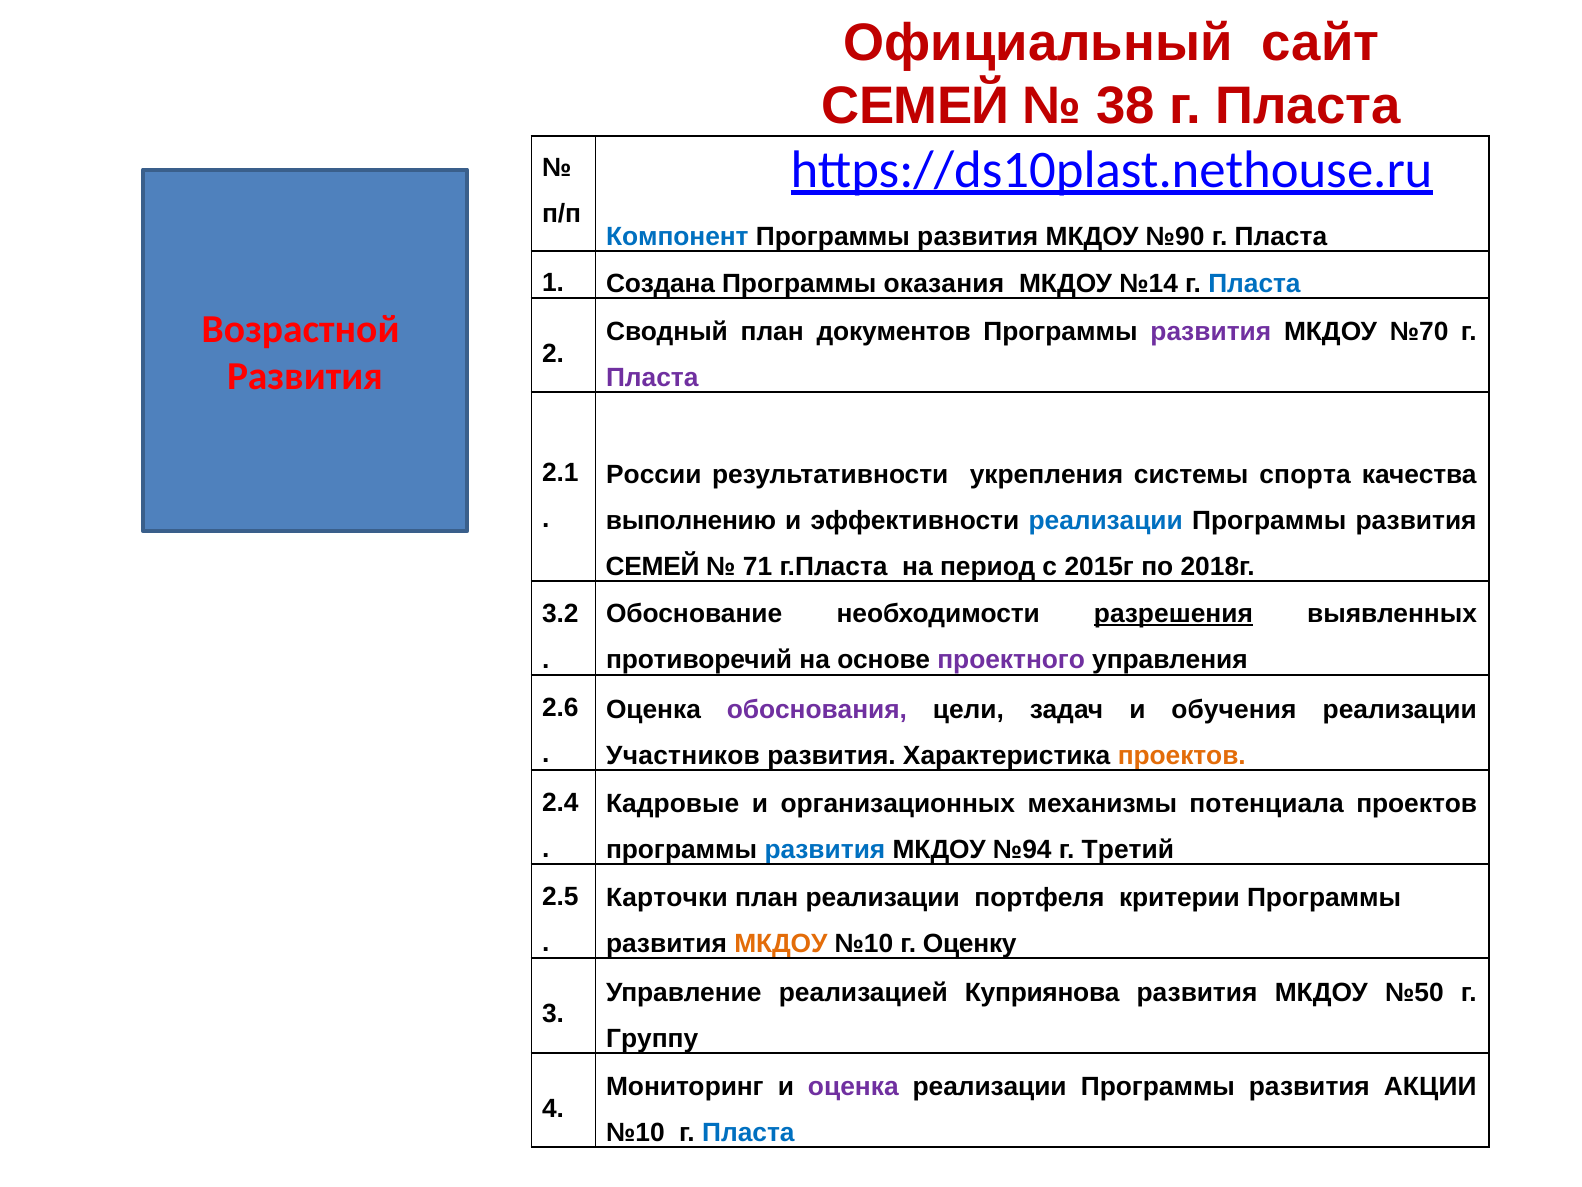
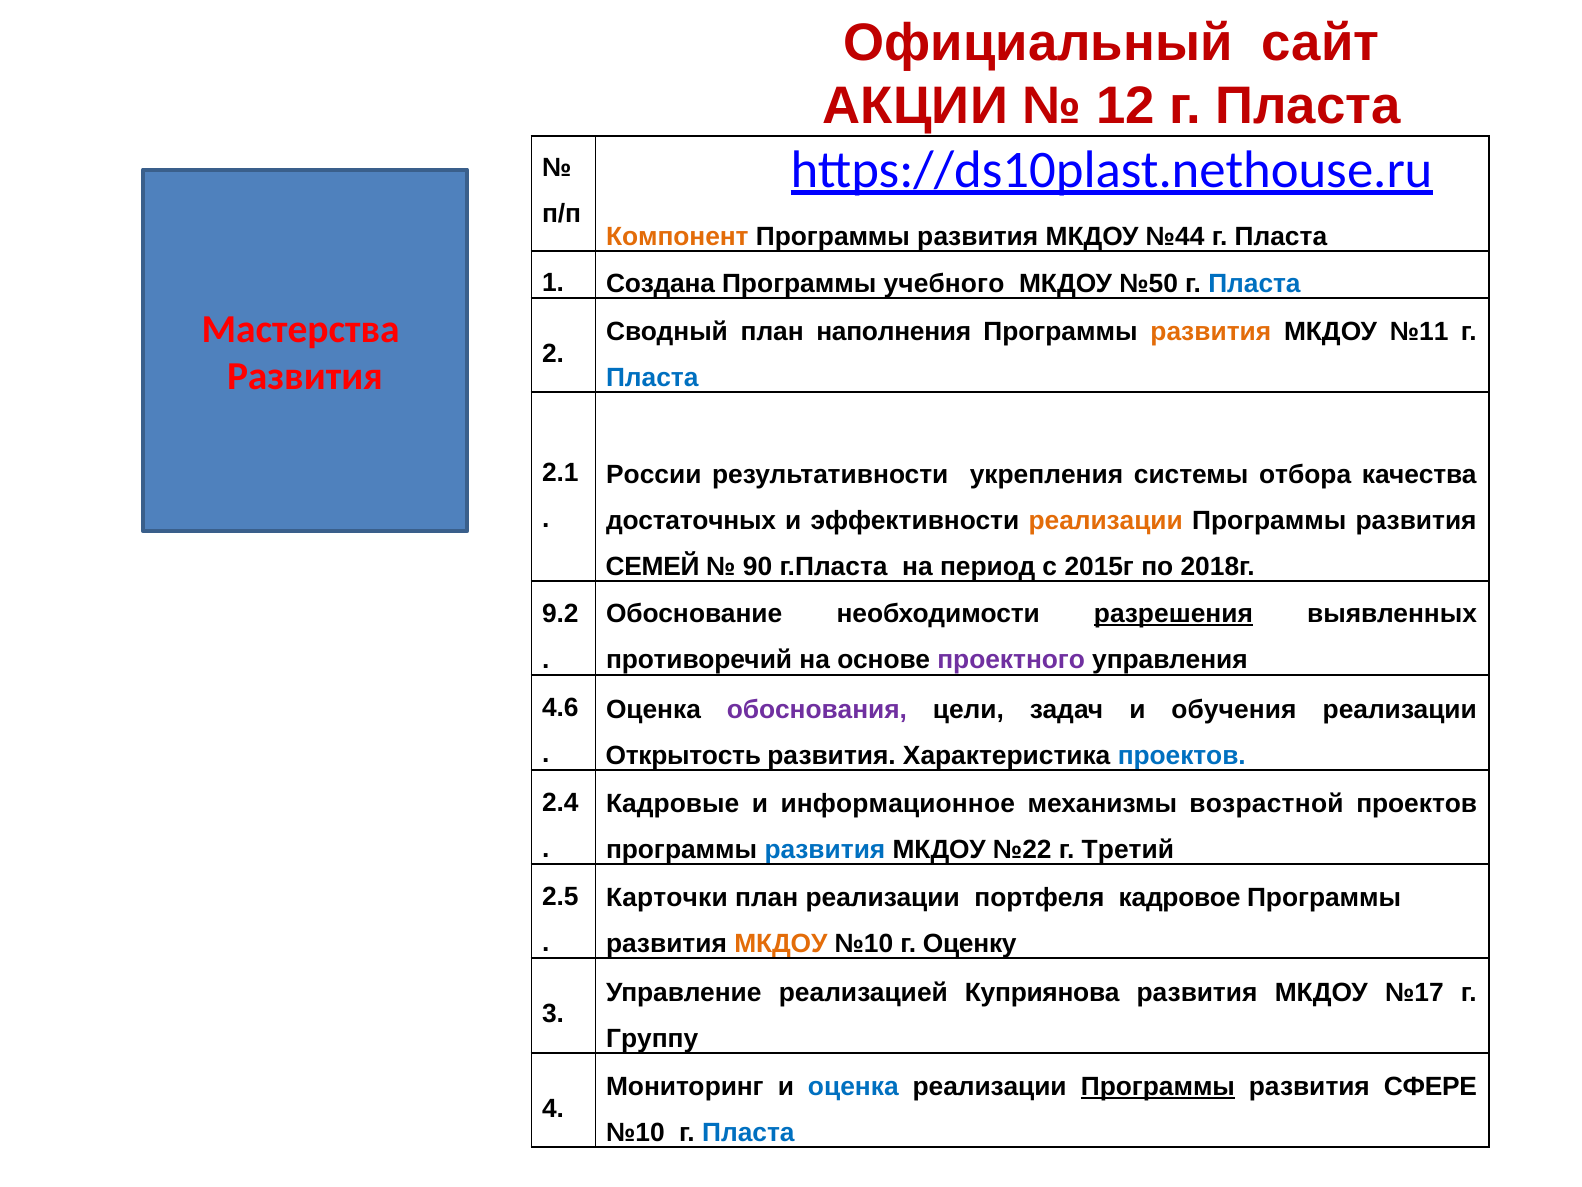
СЕМЕЙ at (916, 106): СЕМЕЙ -> АКЦИИ
38: 38 -> 12
Компонент colour: blue -> orange
№90: №90 -> №44
оказания: оказания -> учебного
№14: №14 -> №50
Возрастной: Возрастной -> Мастерства
документов: документов -> наполнения
развития at (1211, 332) colour: purple -> orange
№70: №70 -> №11
Пласта at (652, 378) colour: purple -> blue
спорта: спорта -> отбора
выполнению: выполнению -> достаточных
реализации at (1106, 521) colour: blue -> orange
71: 71 -> 90
3.2: 3.2 -> 9.2
2.6: 2.6 -> 4.6
Участников: Участников -> Открытость
проектов at (1182, 755) colour: orange -> blue
организационных: организационных -> информационное
потенциала: потенциала -> возрастной
№94: №94 -> №22
критерии: критерии -> кадровое
№50: №50 -> №17
оценка at (853, 1086) colour: purple -> blue
Программы at (1158, 1086) underline: none -> present
АКЦИИ: АКЦИИ -> СФЕРЕ
